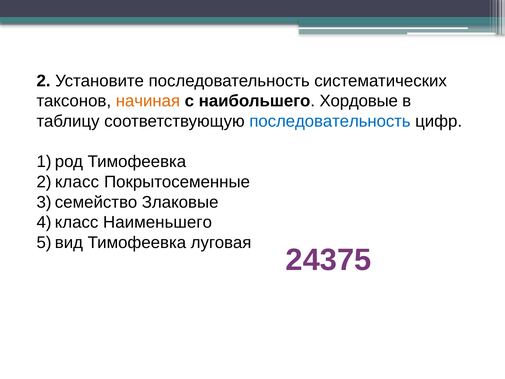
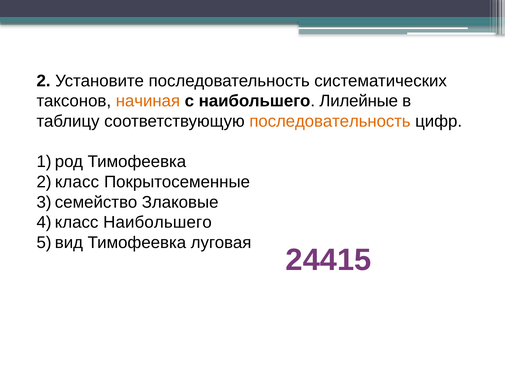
Хордовые: Хордовые -> Лилейные
последовательность at (330, 121) colour: blue -> orange
класс Наименьшего: Наименьшего -> Наибольшего
24375: 24375 -> 24415
